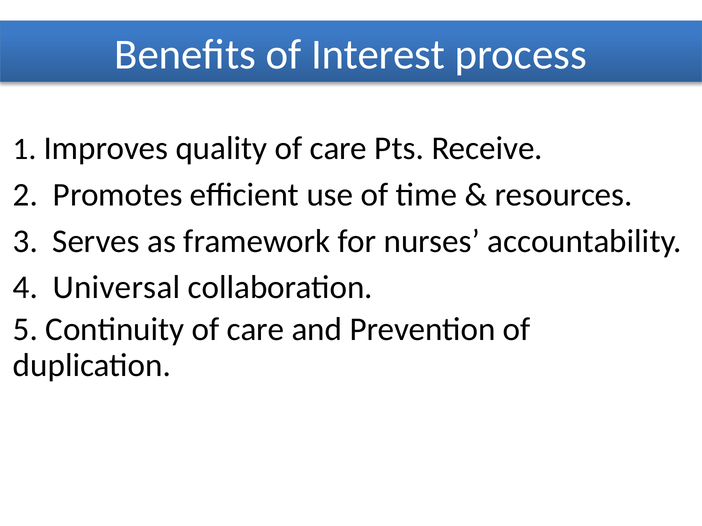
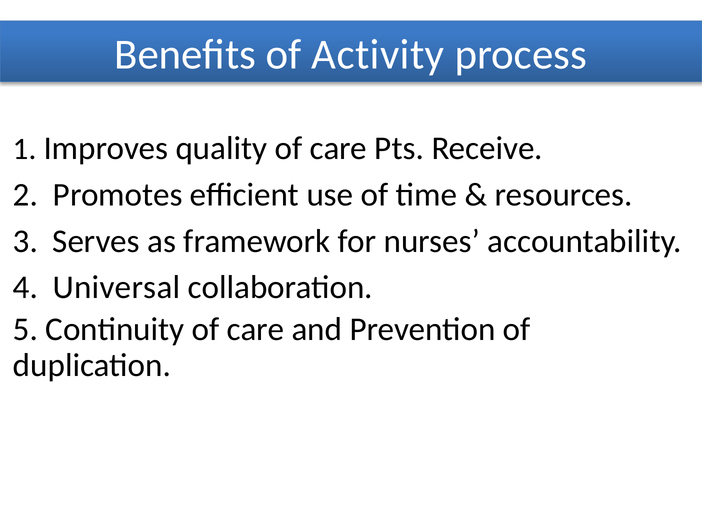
Interest: Interest -> Activity
